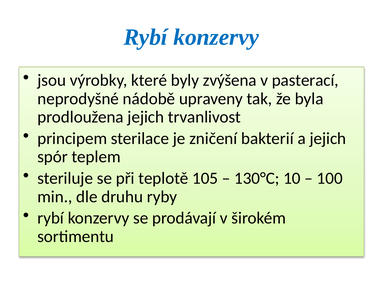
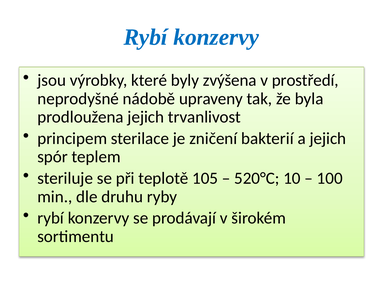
pasterací: pasterací -> prostředí
130°C: 130°C -> 520°C
